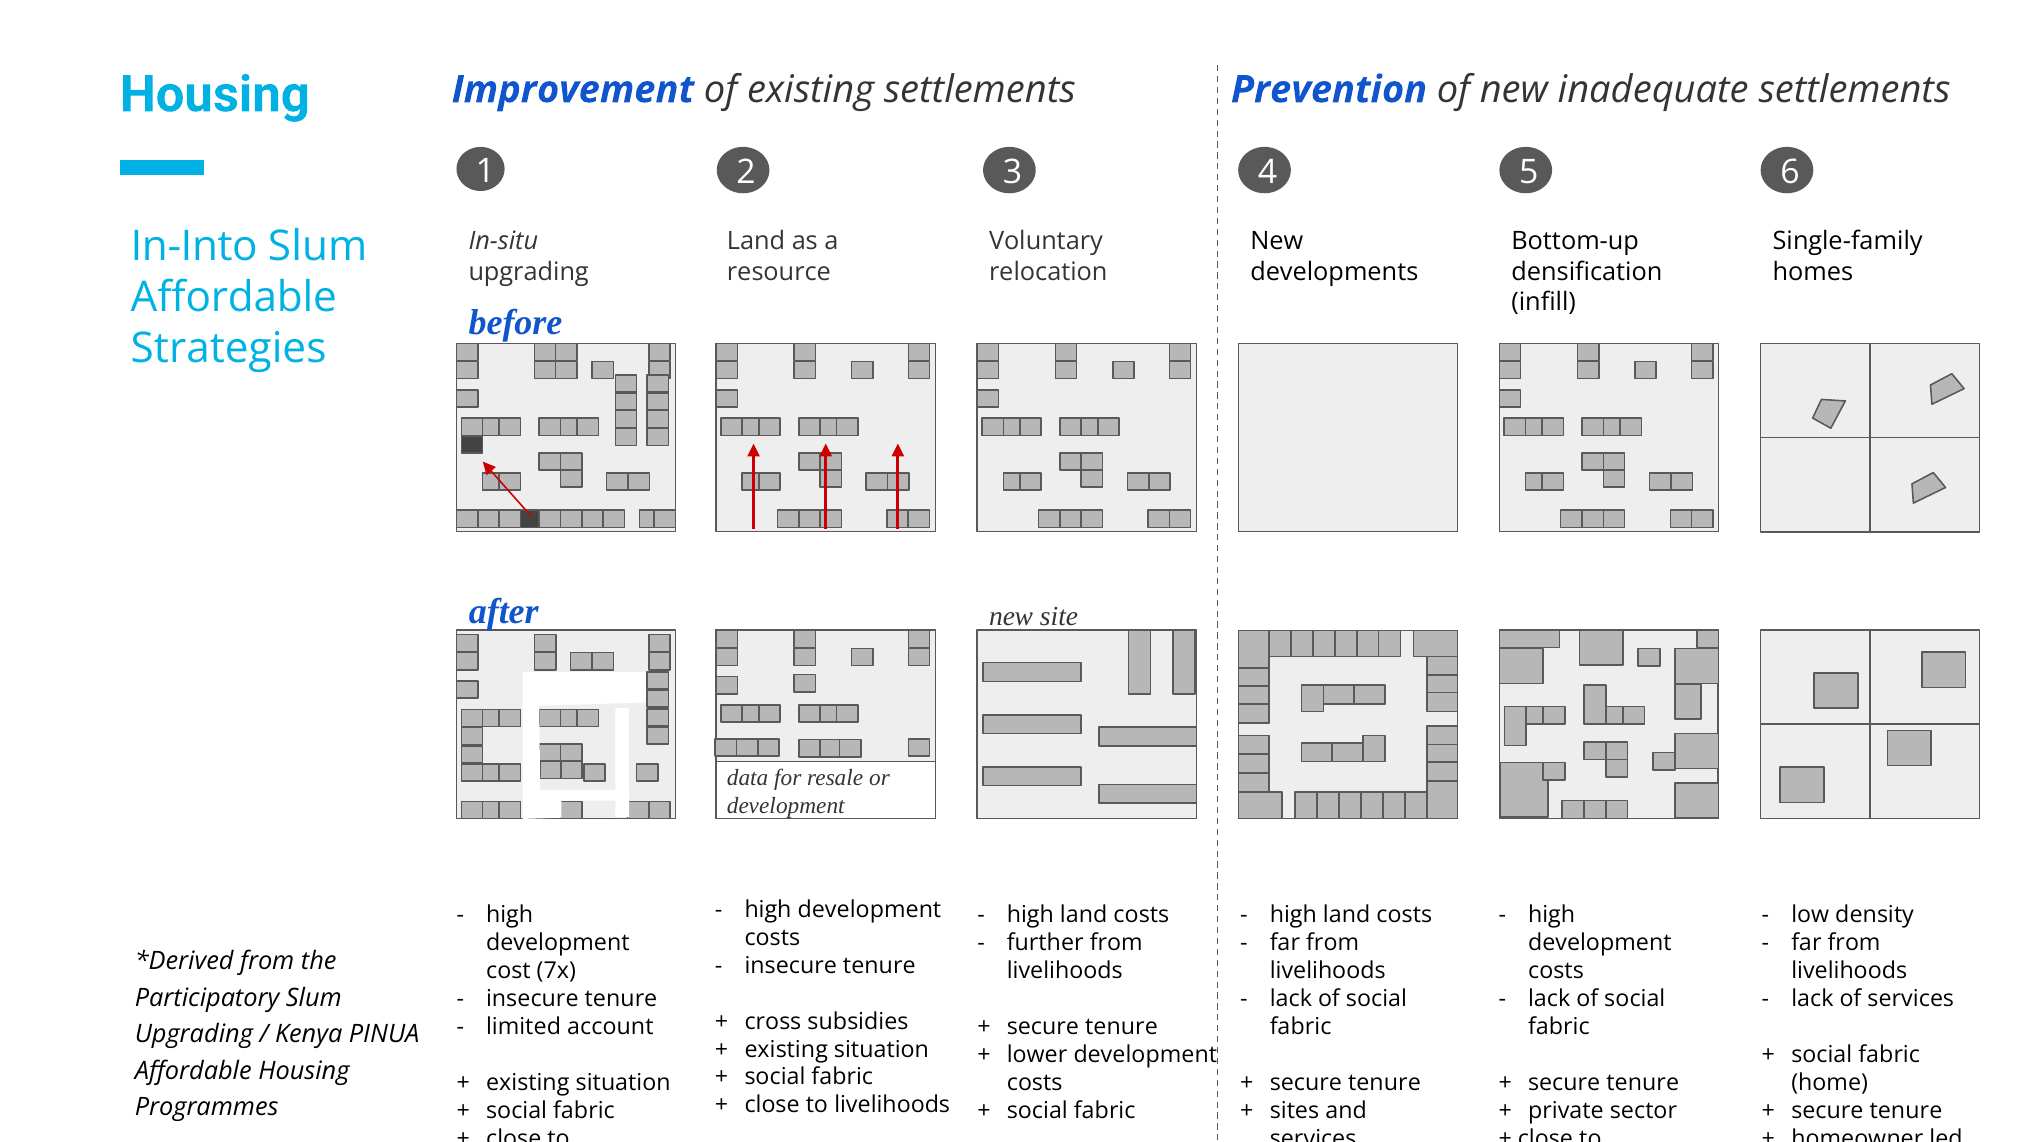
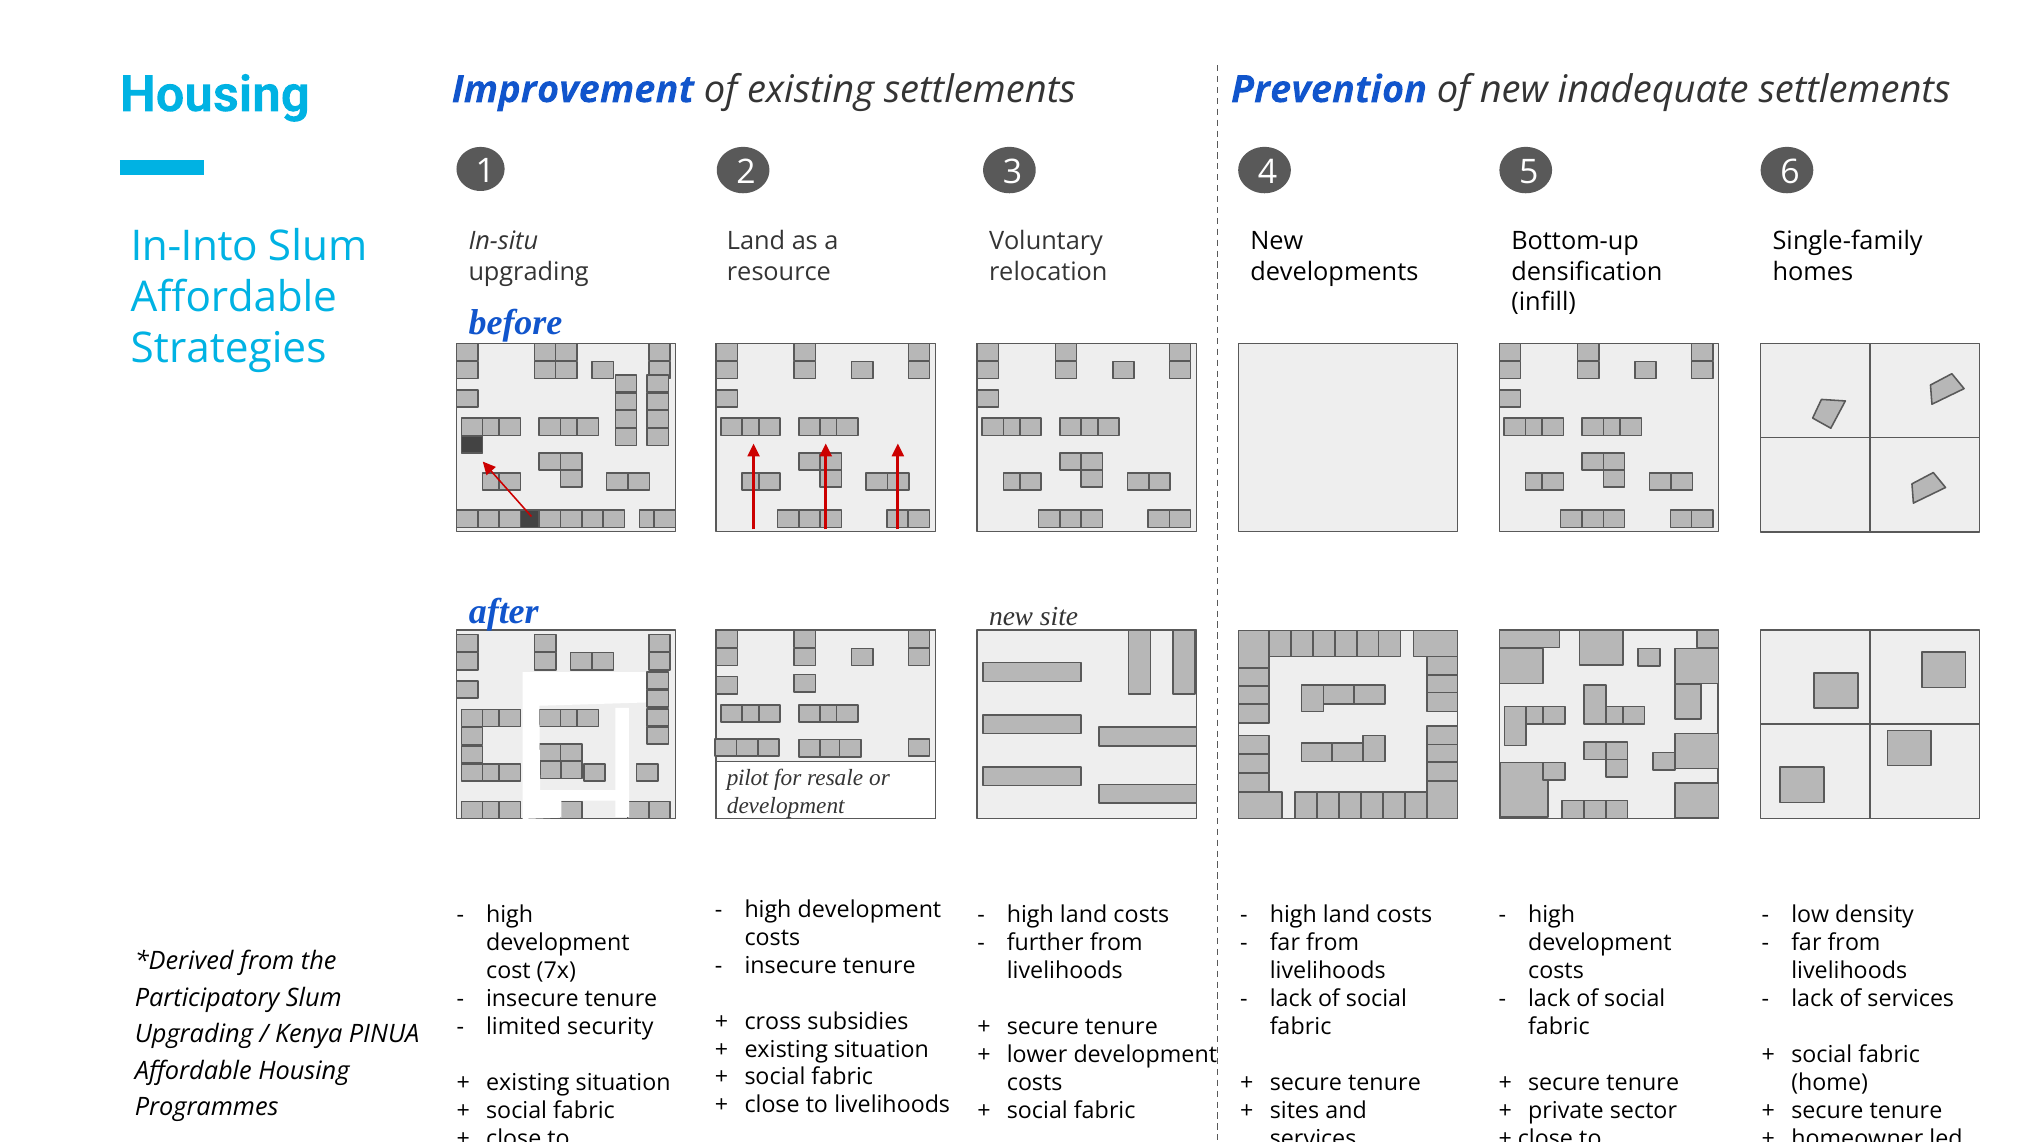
data: data -> pilot
account: account -> security
